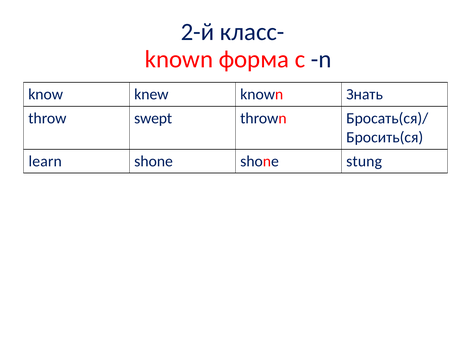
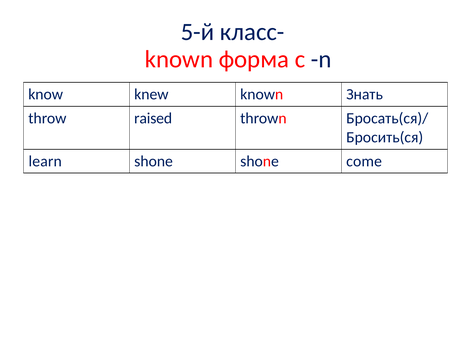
2-й: 2-й -> 5-й
swept: swept -> raised
stung: stung -> come
